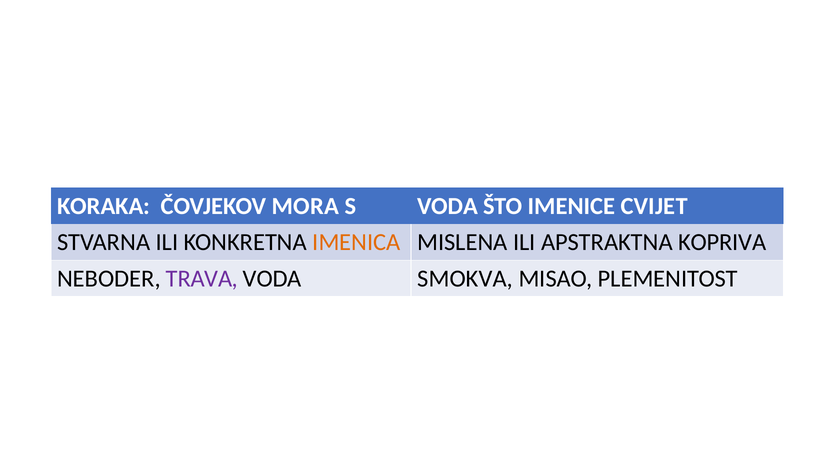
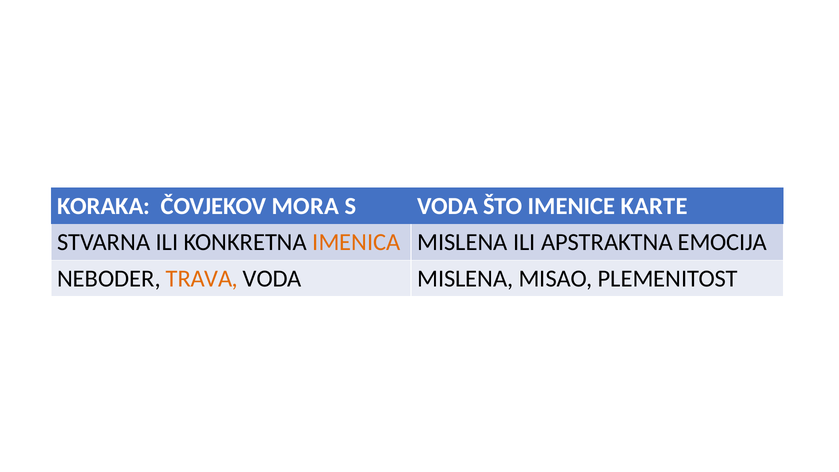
CVIJET: CVIJET -> KARTE
KOPRIVA: KOPRIVA -> EMOCIJA
TRAVA colour: purple -> orange
VODA SMOKVA: SMOKVA -> MISLENA
